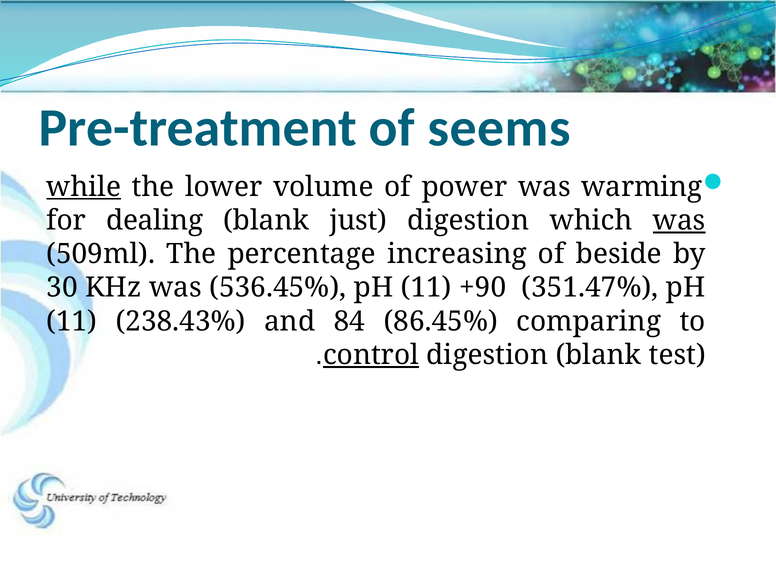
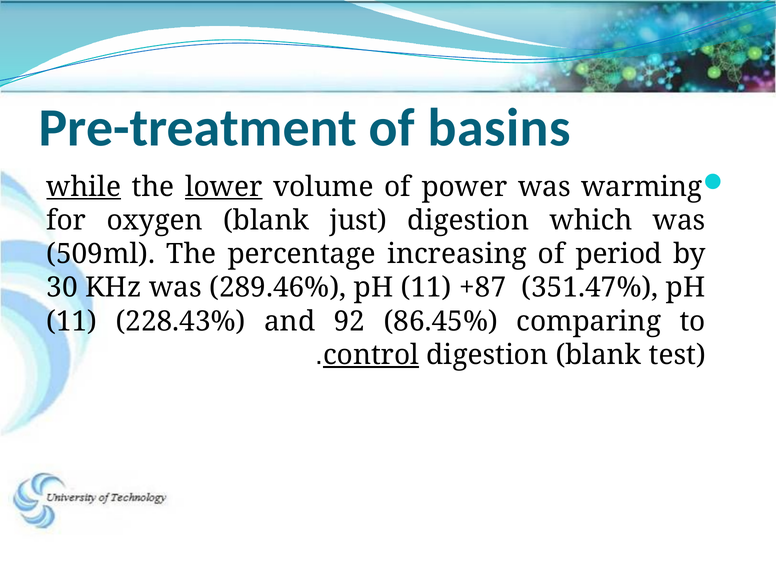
seems: seems -> basins
lower underline: none -> present
dealing: dealing -> oxygen
was at (679, 220) underline: present -> none
beside: beside -> period
536.45%: 536.45% -> 289.46%
+90: +90 -> +87
238.43%: 238.43% -> 228.43%
84: 84 -> 92
